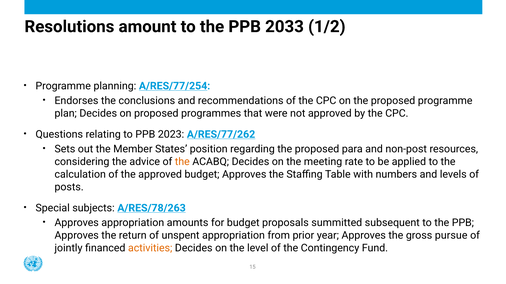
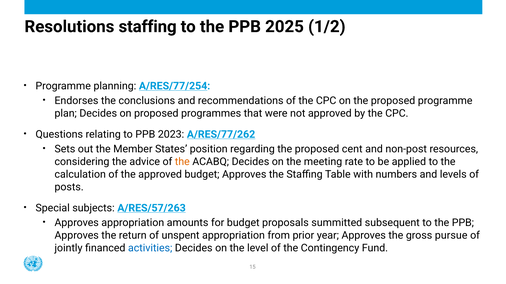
Resolutions amount: amount -> staffing
2033: 2033 -> 2025
para: para -> cent
A/RES/78/263: A/RES/78/263 -> A/RES/57/263
activities colour: orange -> blue
